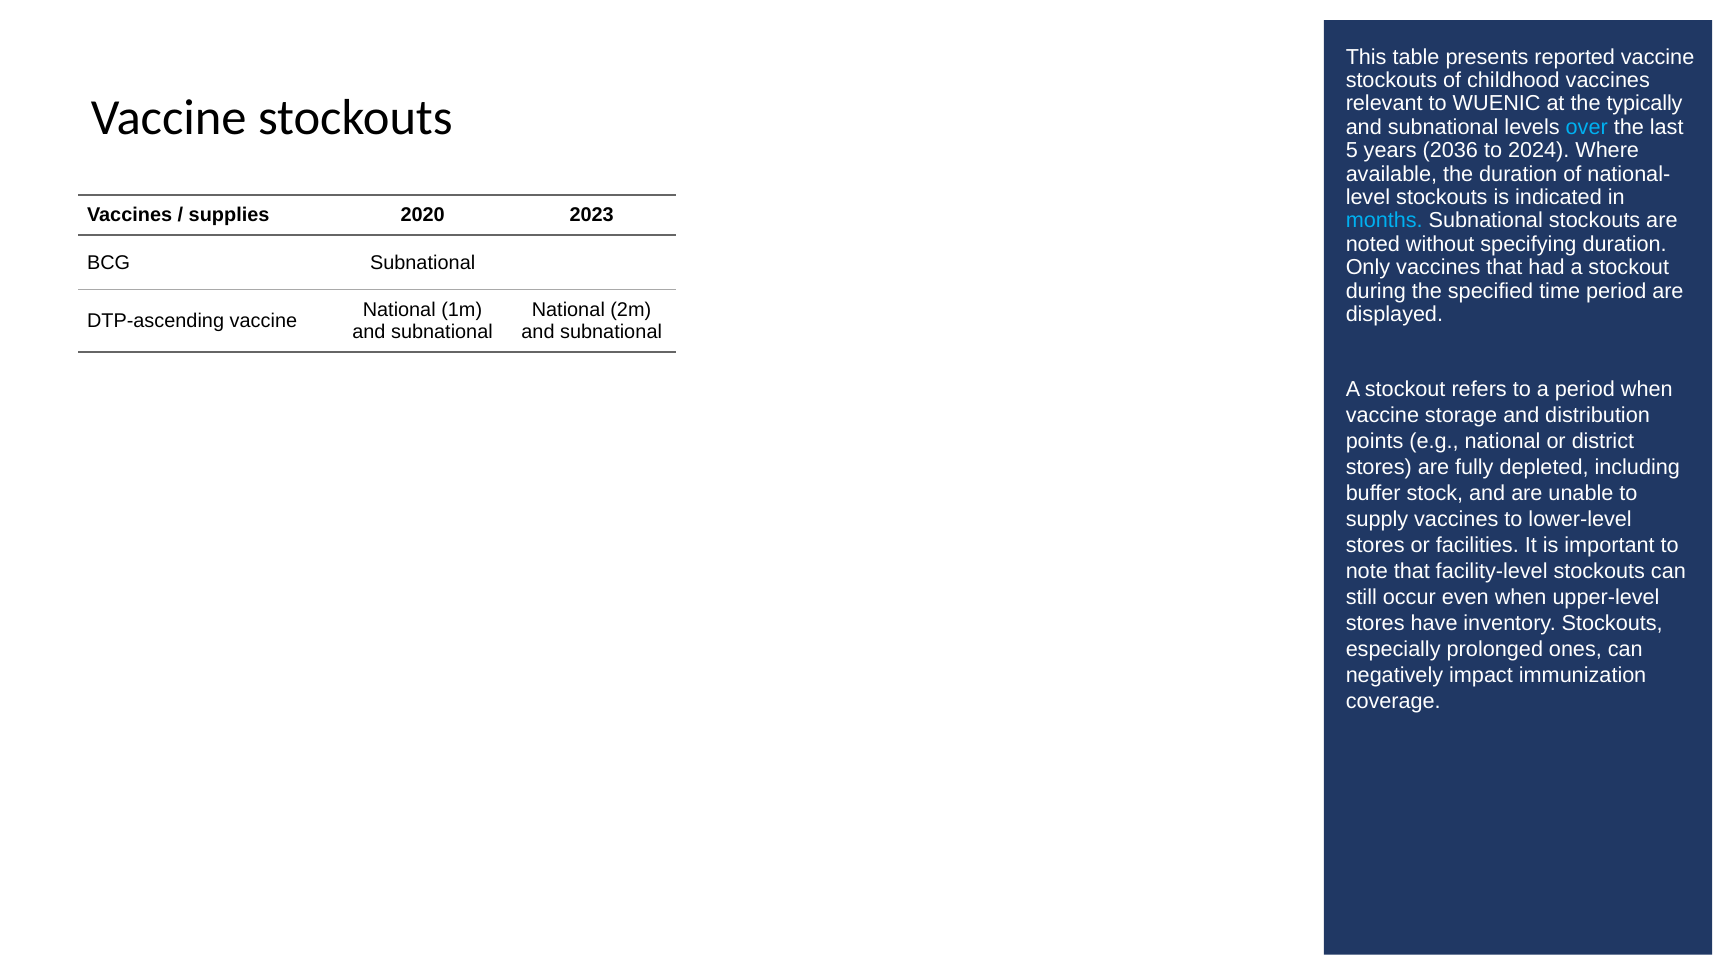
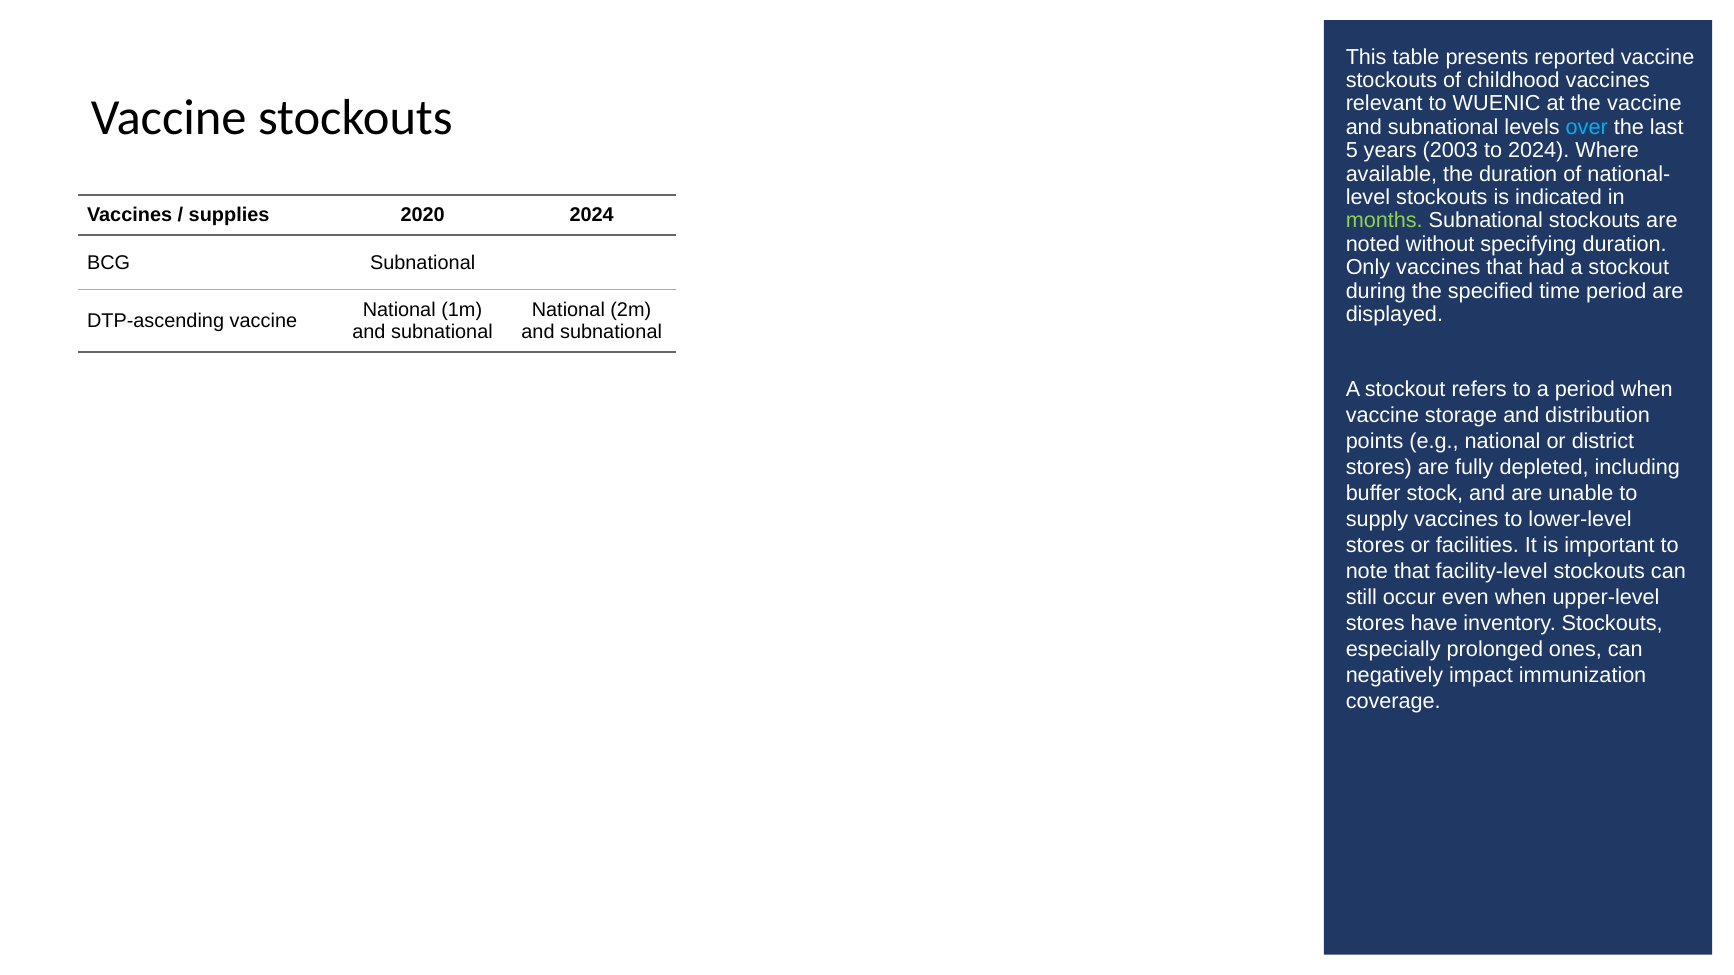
the typically: typically -> vaccine
2036: 2036 -> 2003
2020 2023: 2023 -> 2024
months colour: light blue -> light green
